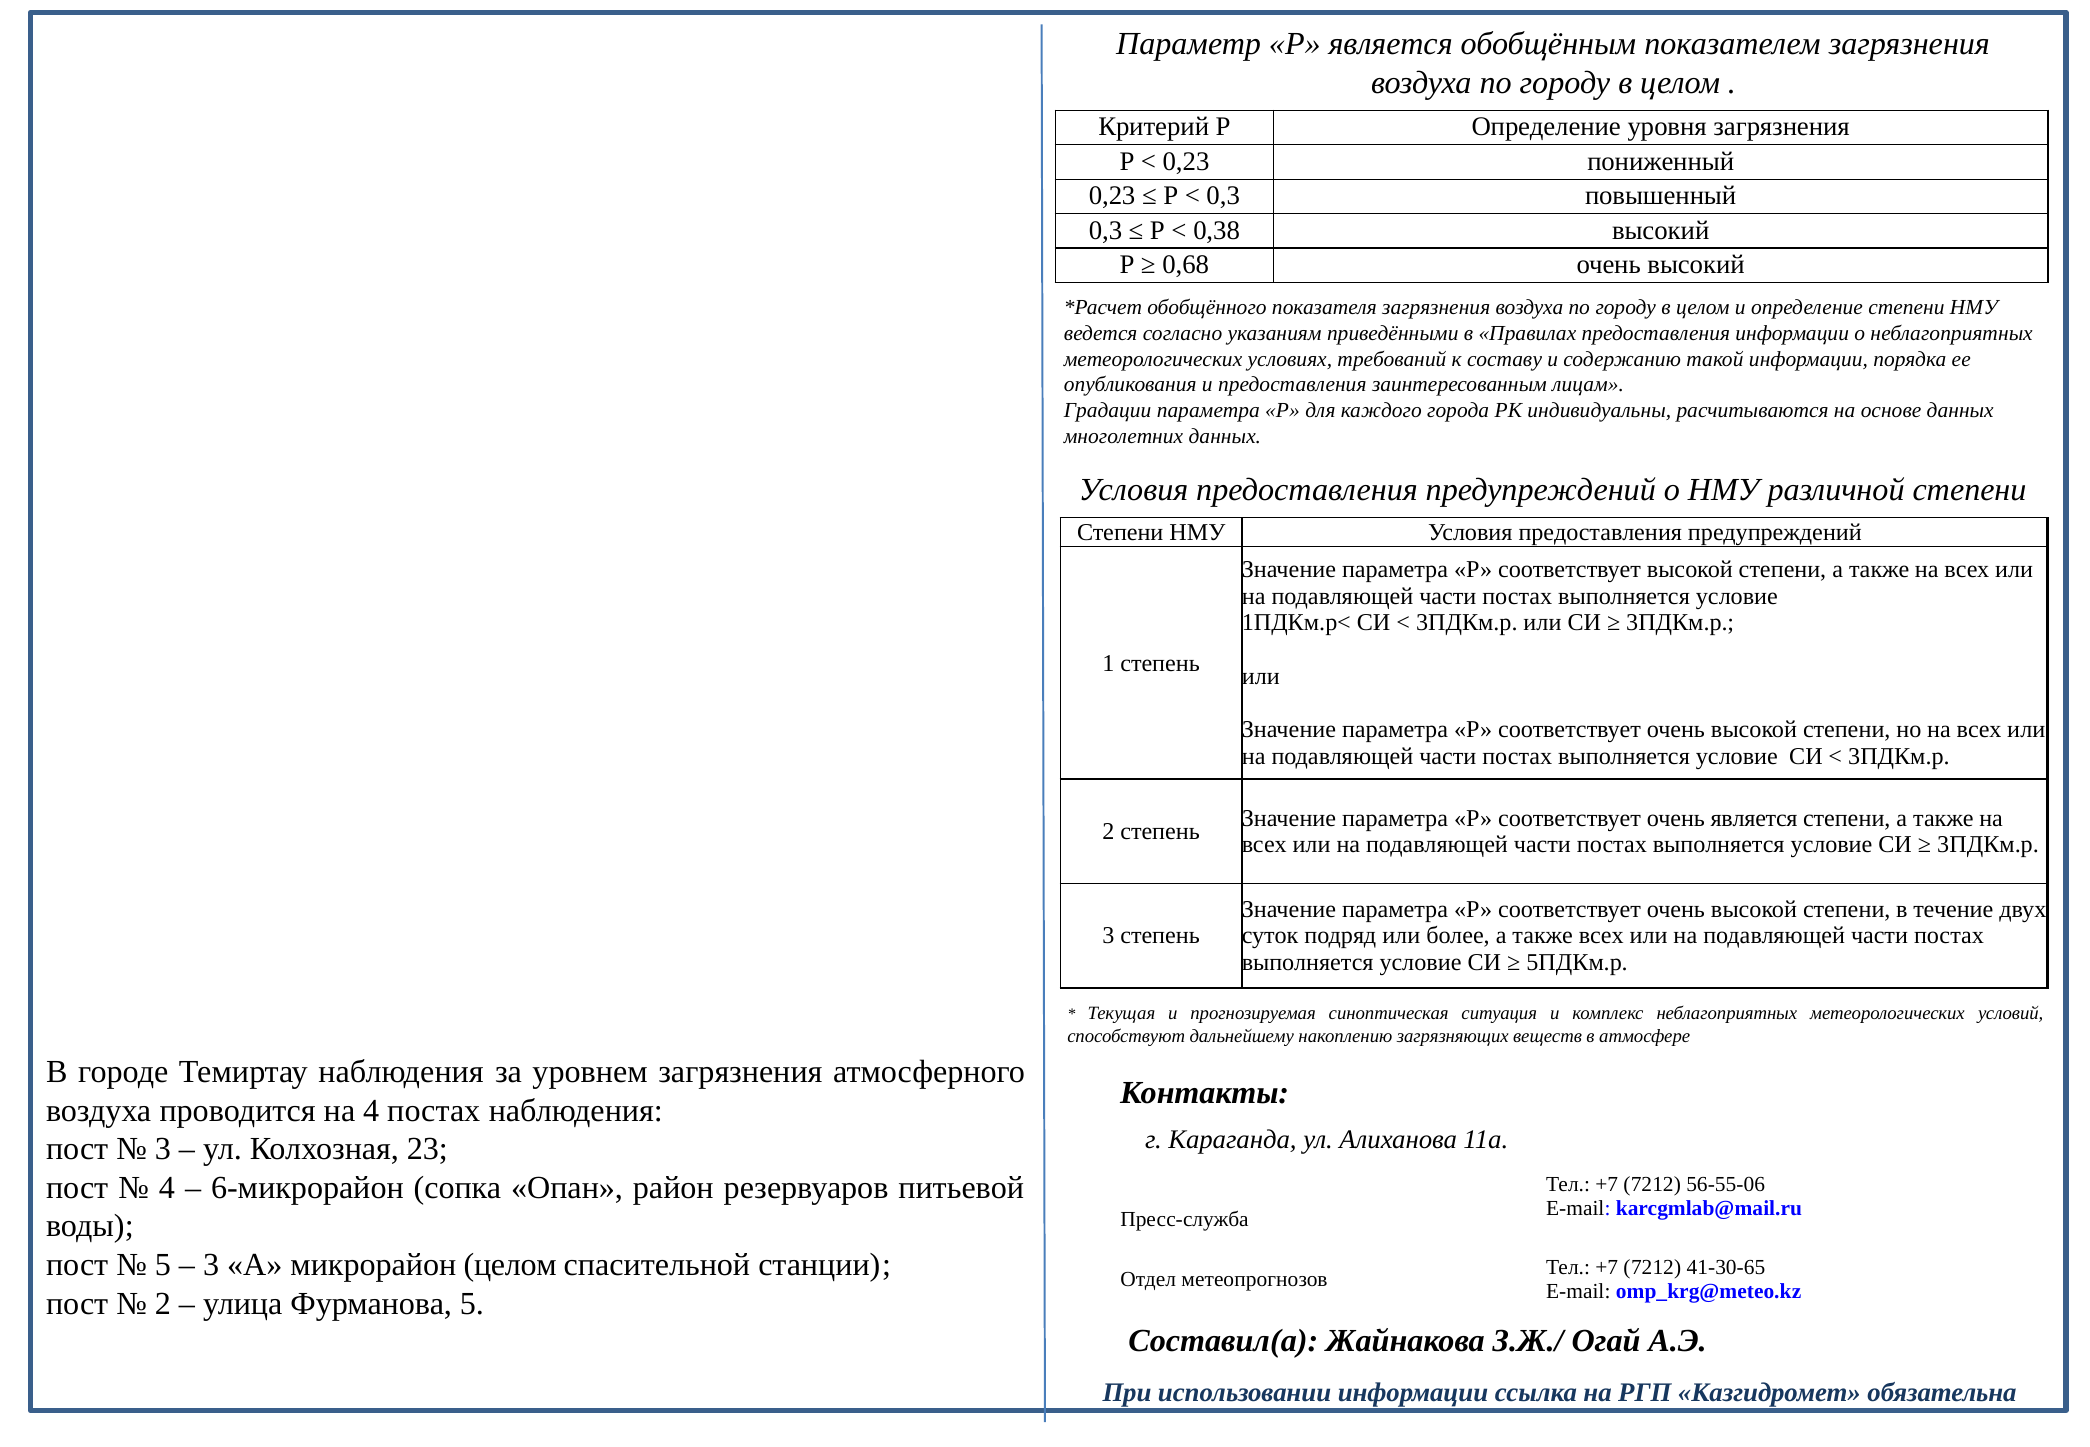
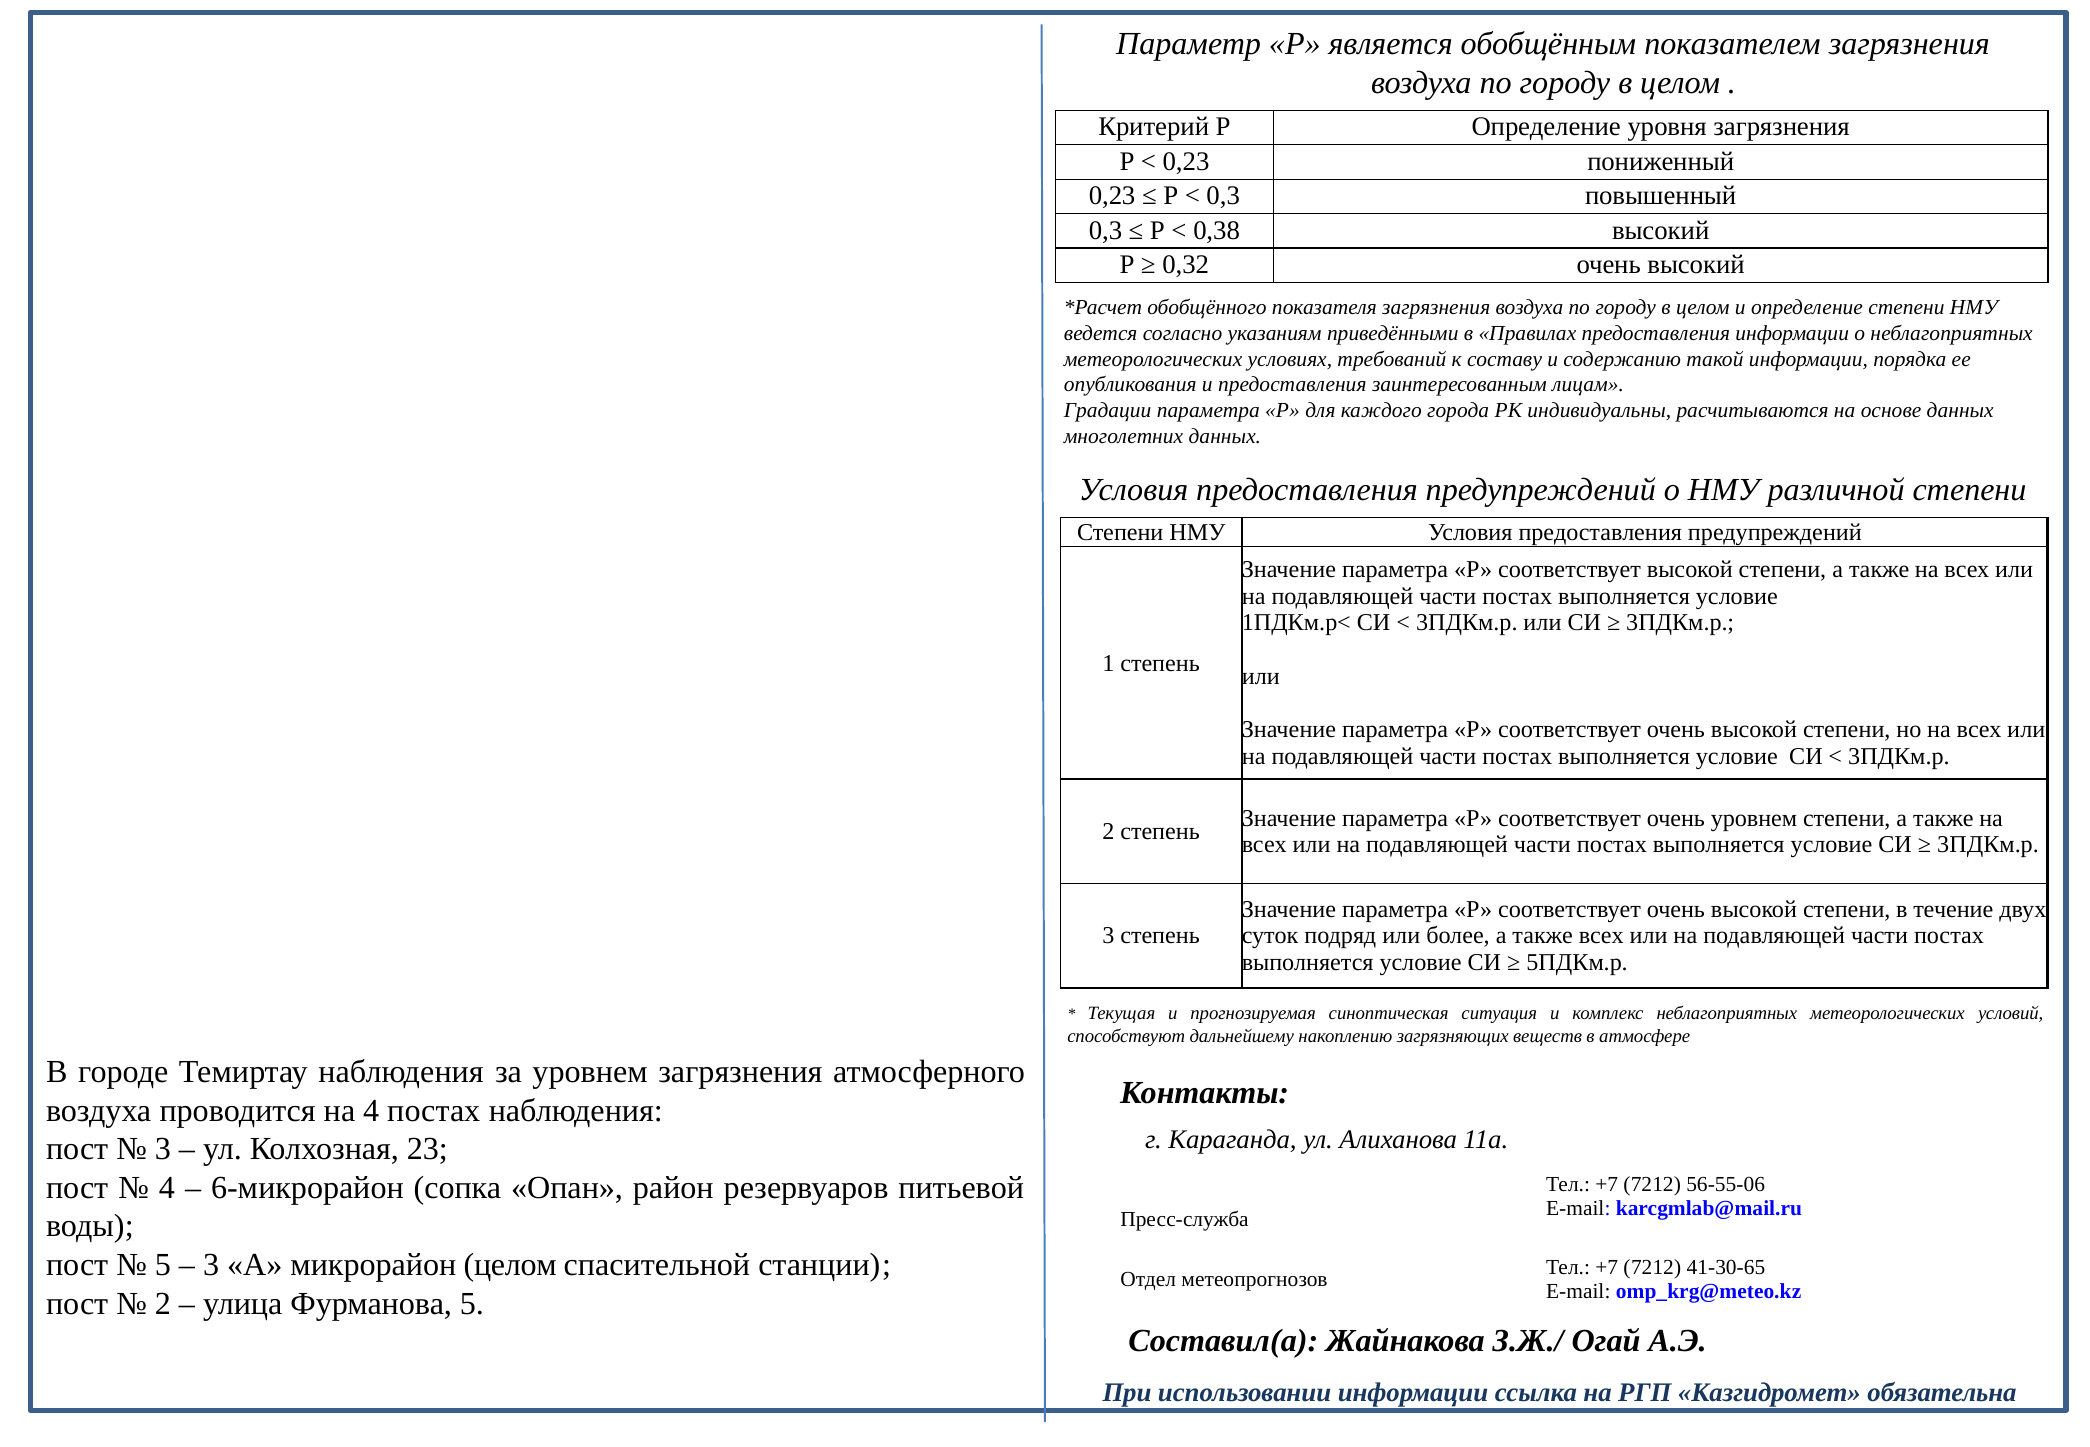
0,68: 0,68 -> 0,32
очень является: является -> уровнем
